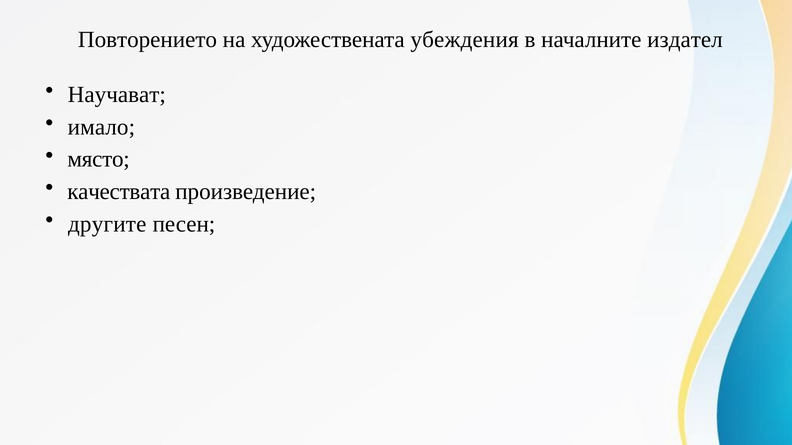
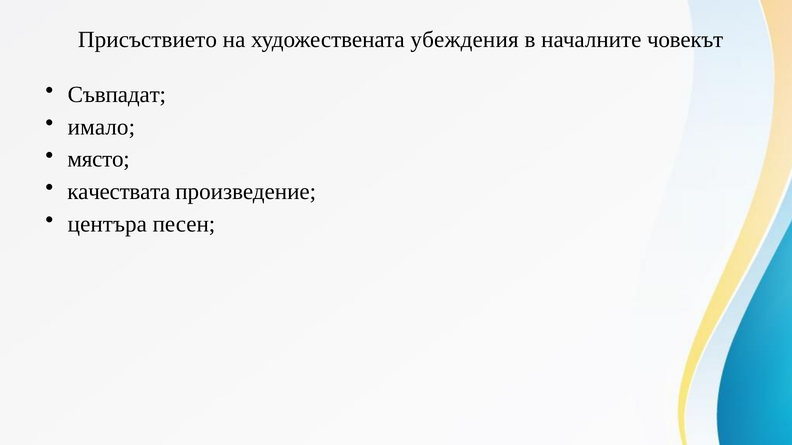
Повторението: Повторението -> Присъствието
издател: издател -> човекът
Научават: Научават -> Съвпадат
другите: другите -> центъра
